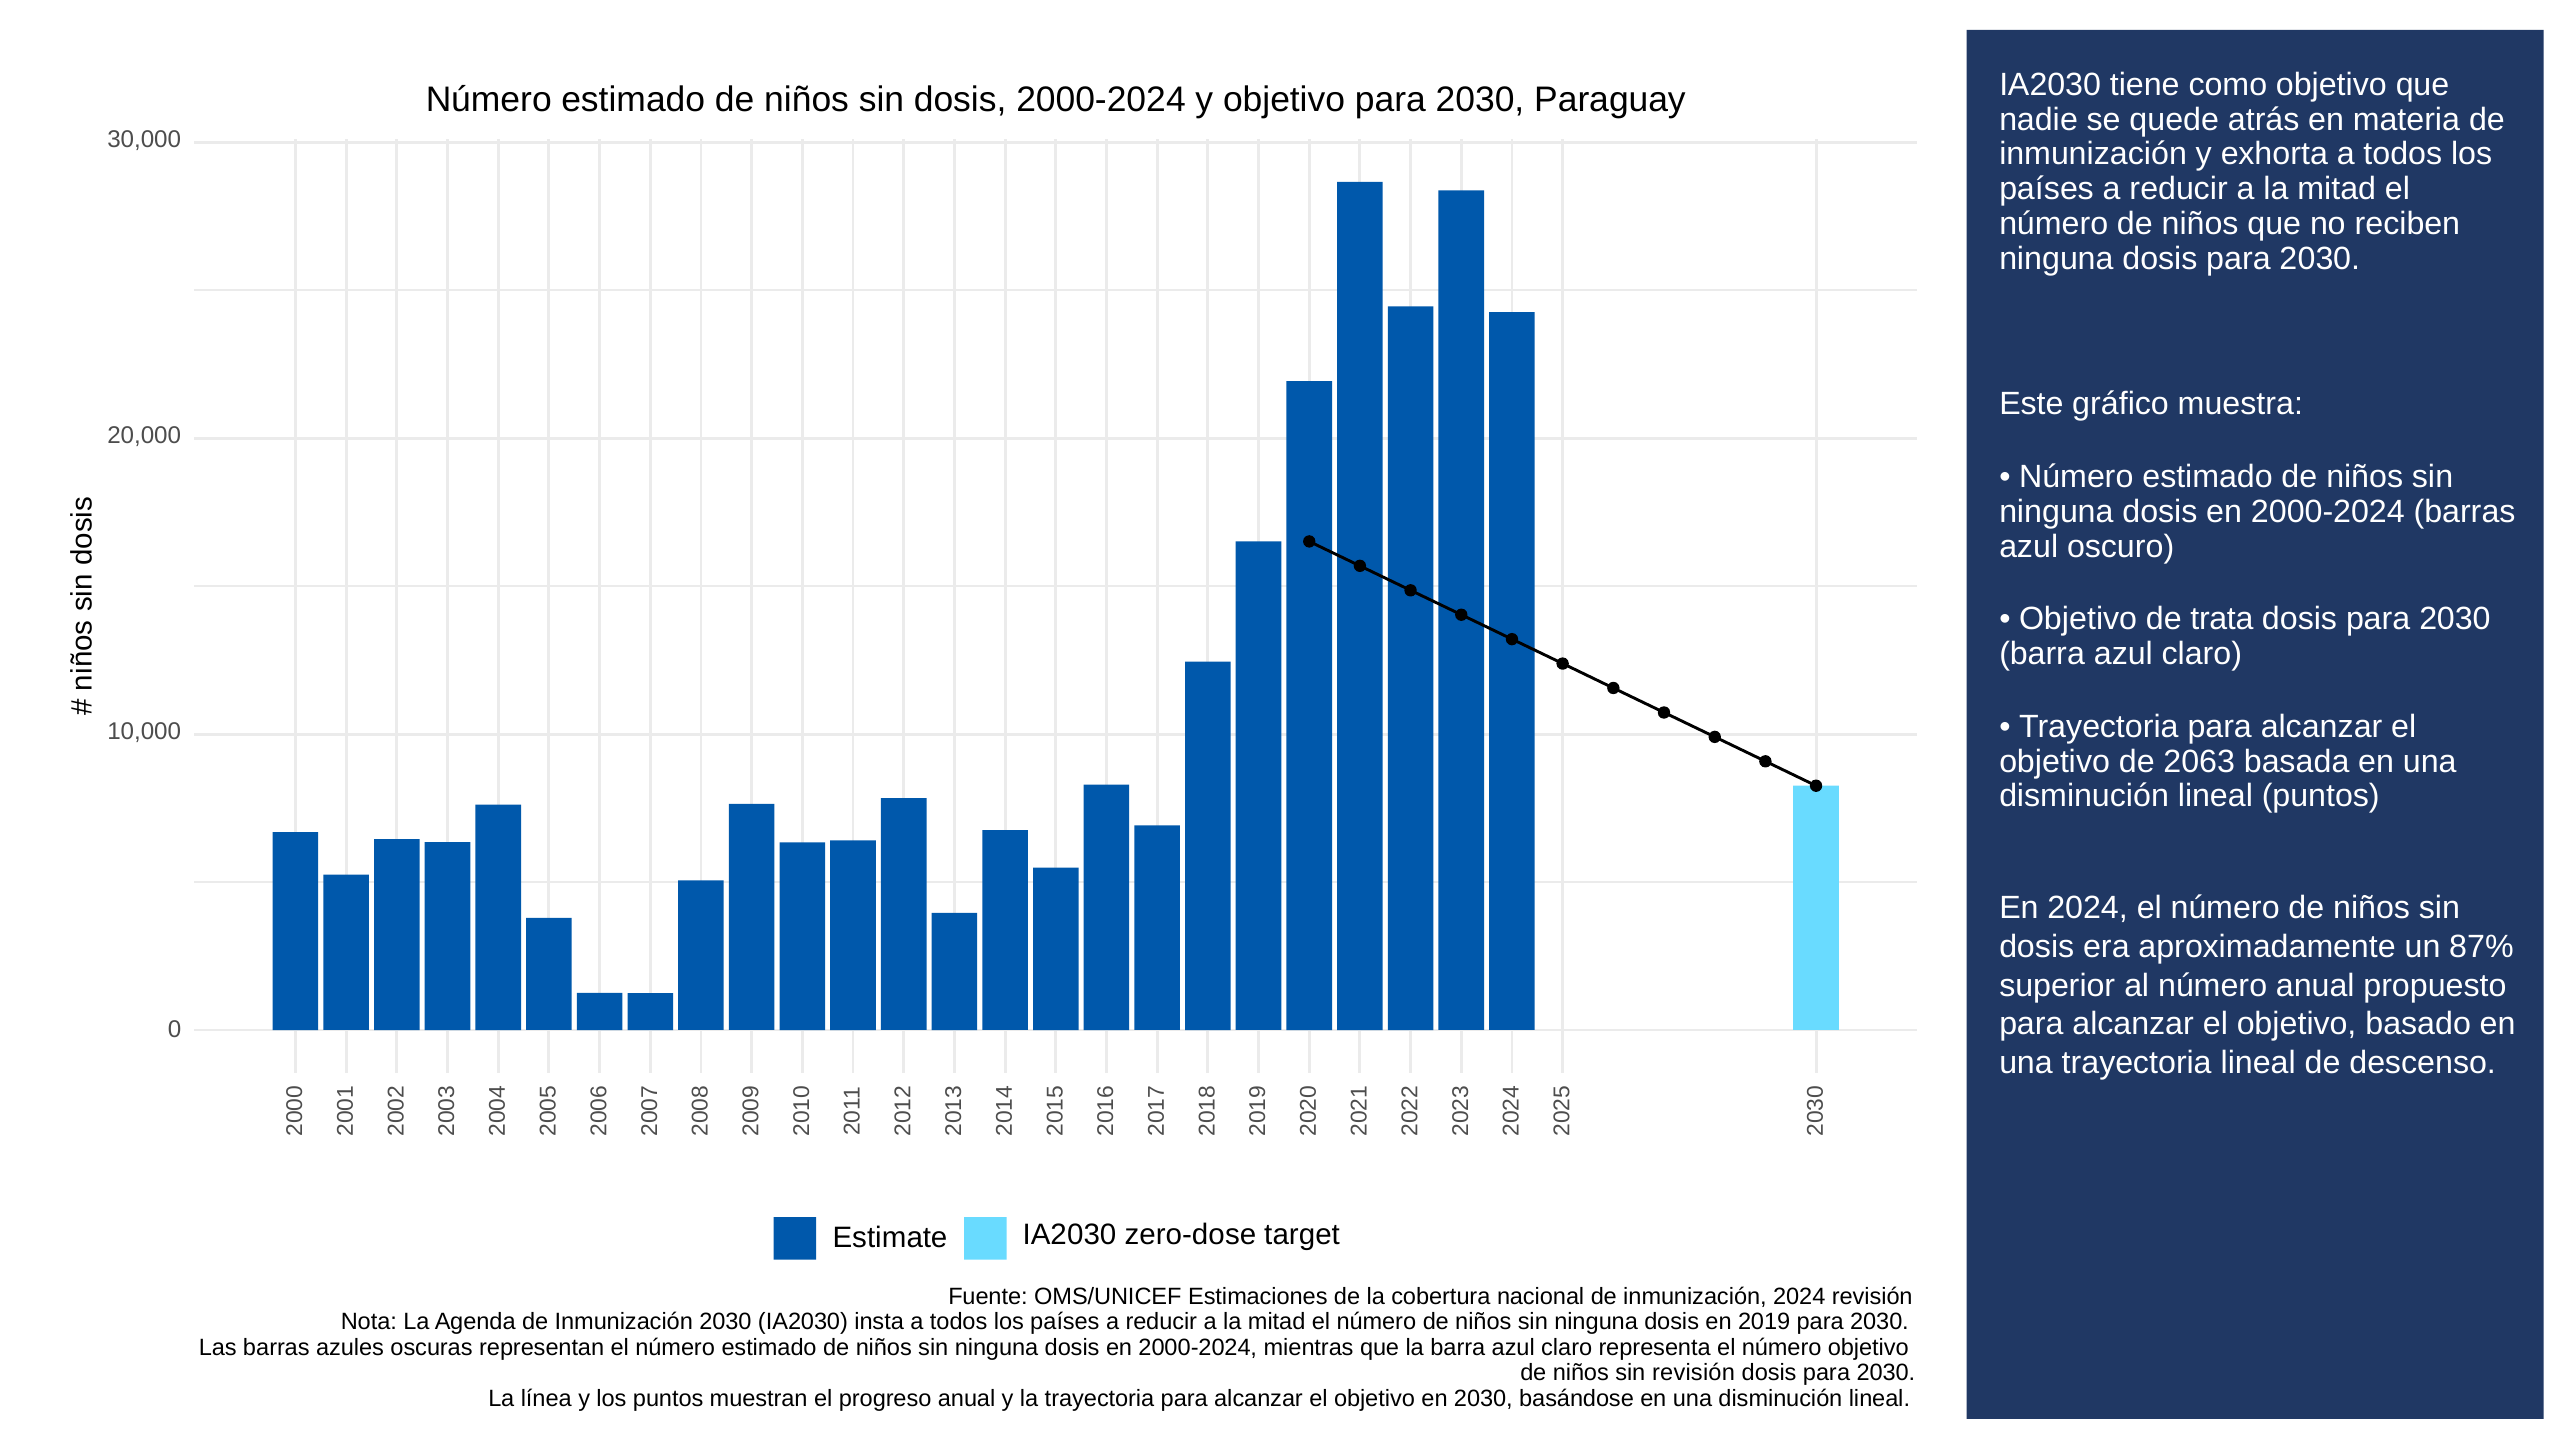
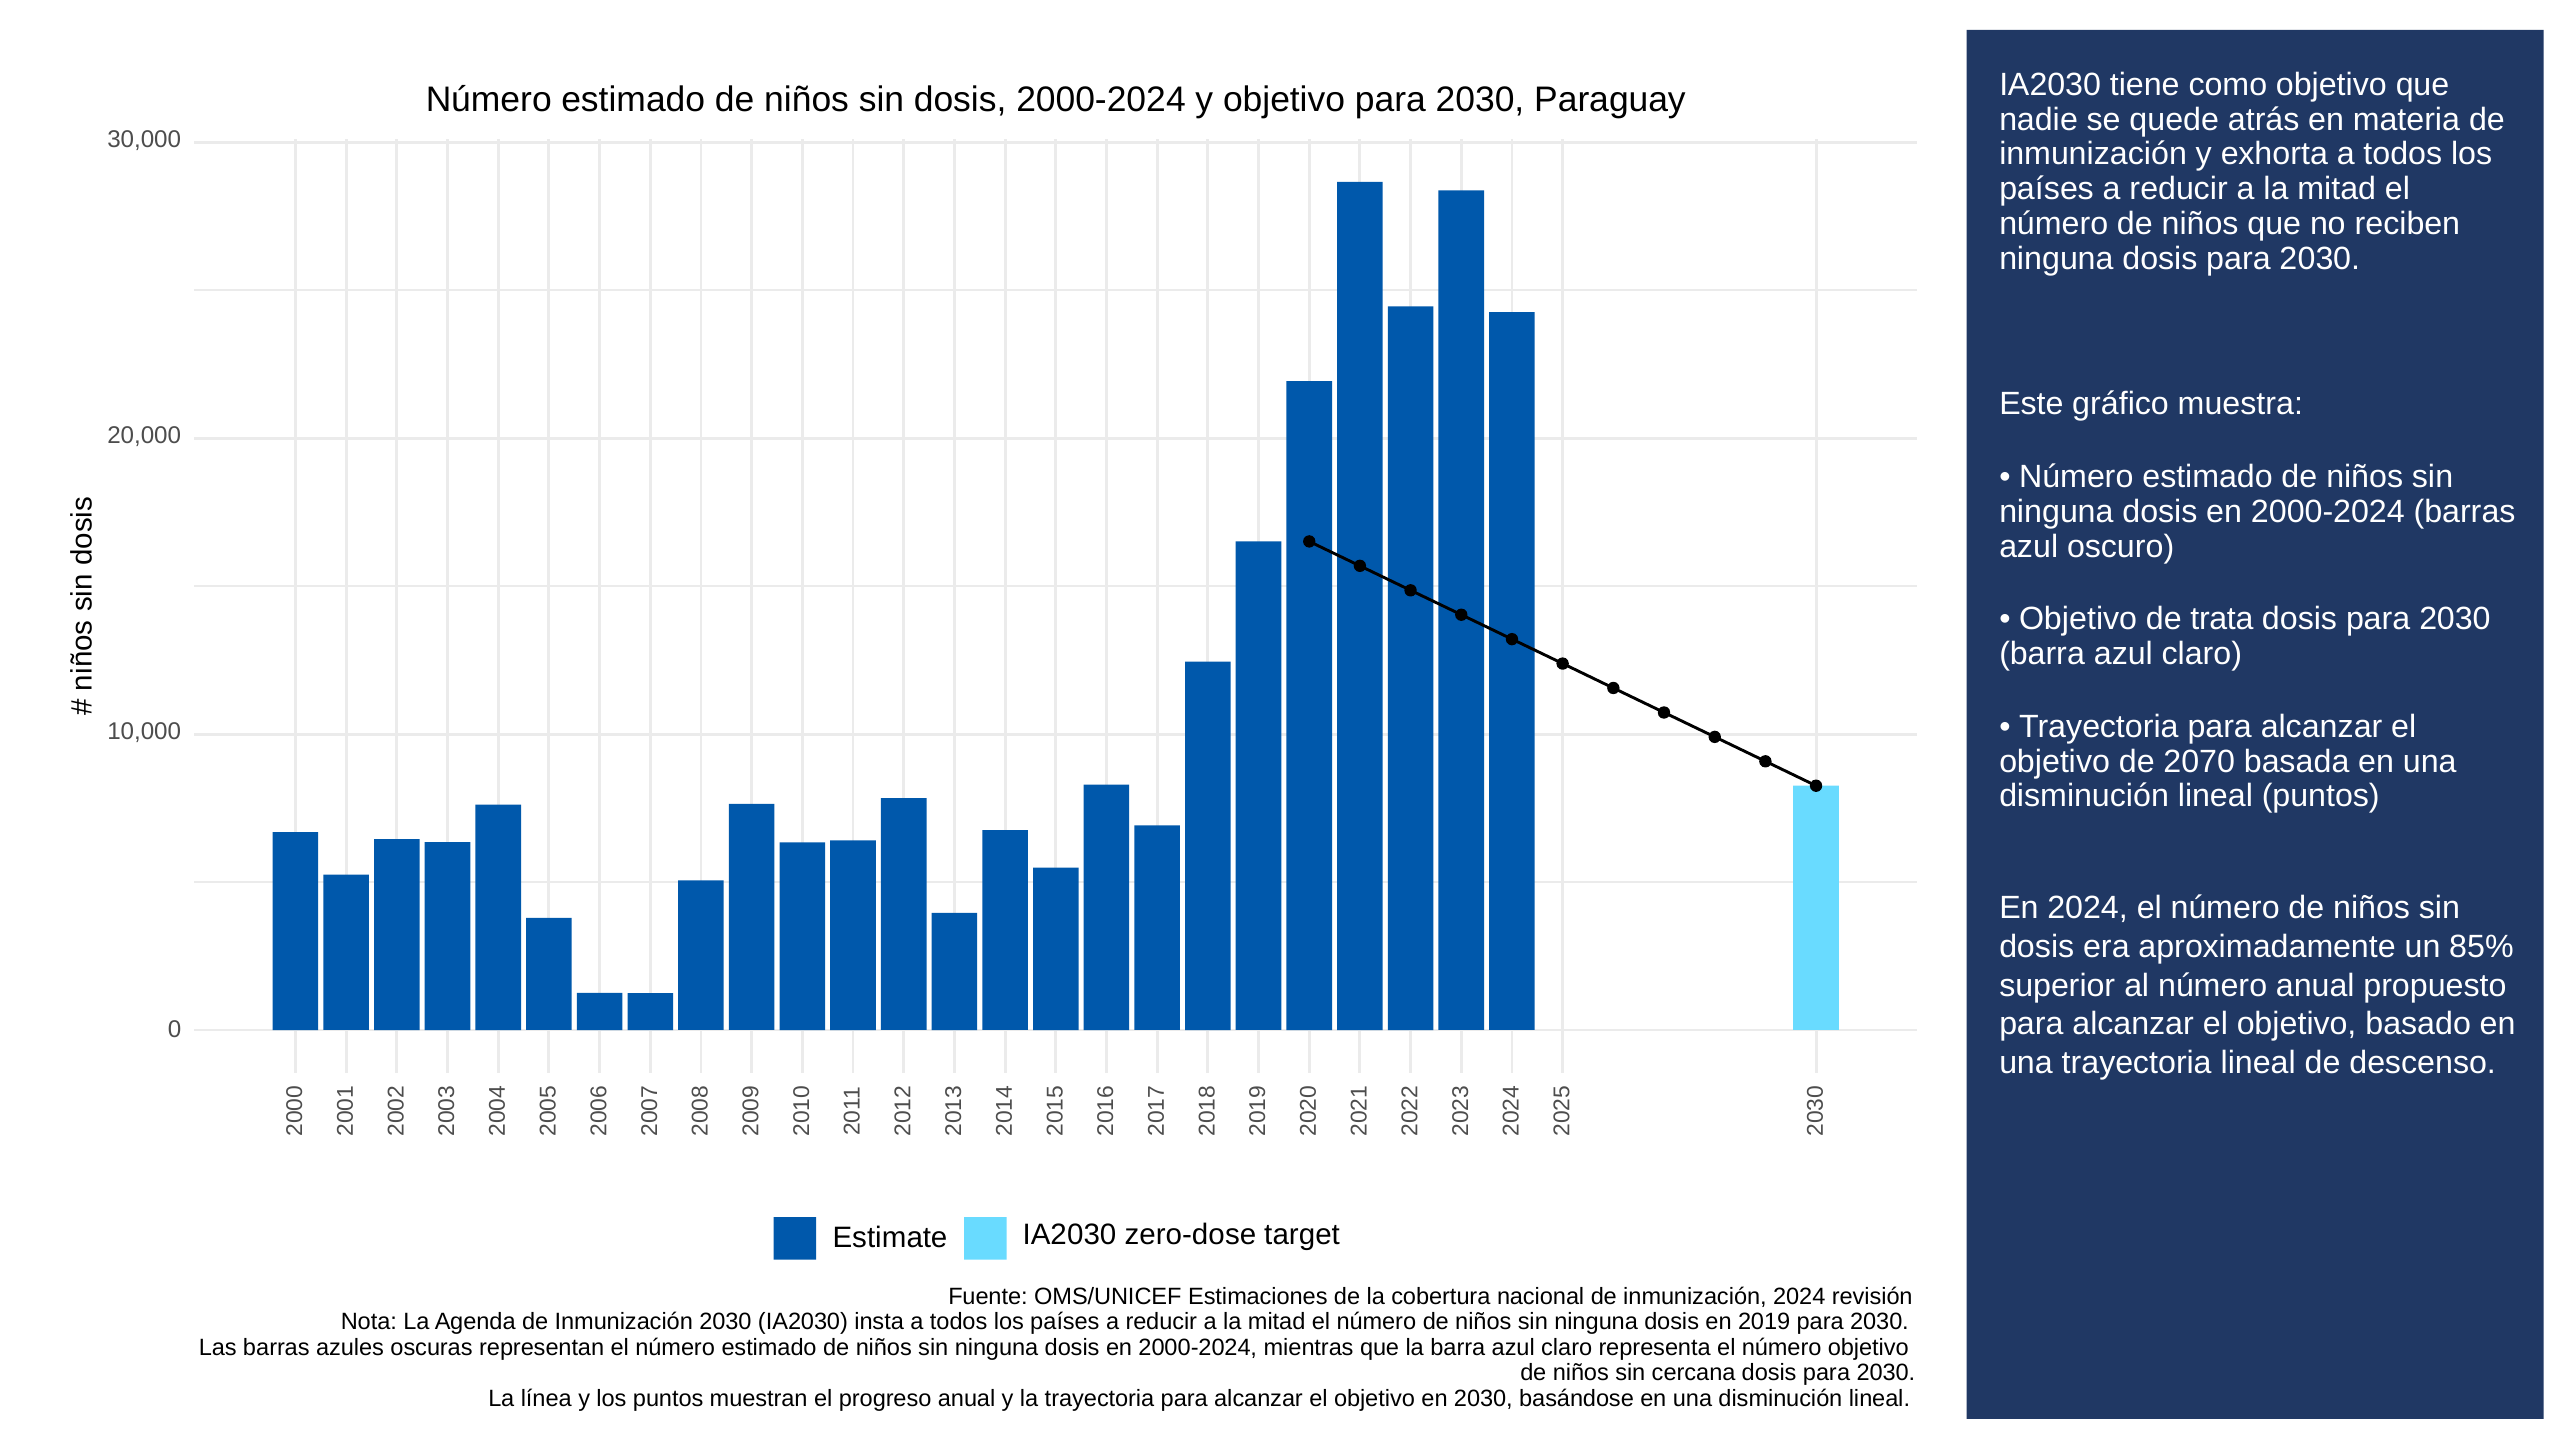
2063: 2063 -> 2070
87%: 87% -> 85%
sin revisión: revisión -> cercana
